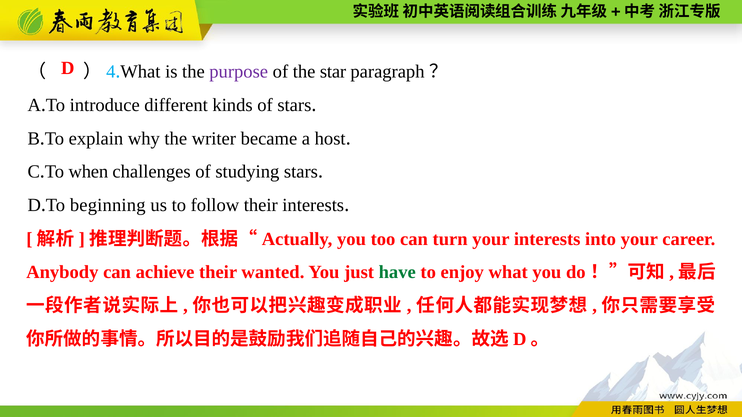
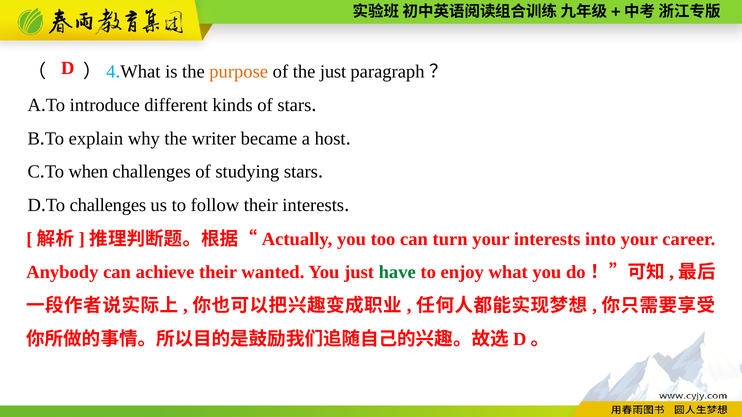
purpose colour: purple -> orange
the star: star -> just
To beginning: beginning -> challenges
